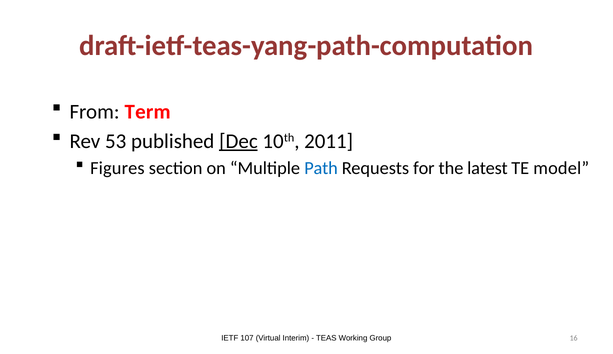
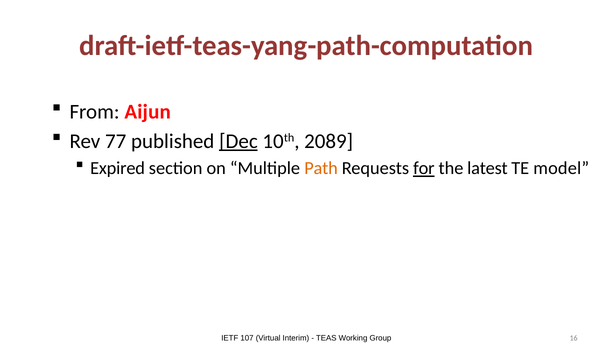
Term: Term -> Aijun
53: 53 -> 77
2011: 2011 -> 2089
Figures: Figures -> Expired
Path colour: blue -> orange
for underline: none -> present
